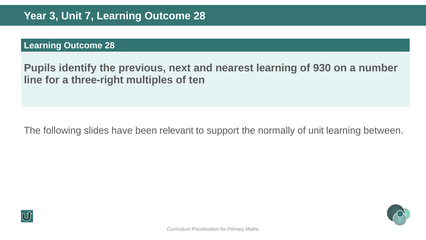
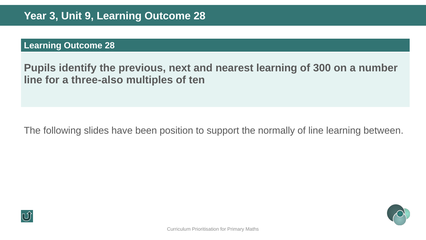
7: 7 -> 9
930: 930 -> 300
three-right: three-right -> three-also
relevant: relevant -> position
of unit: unit -> line
